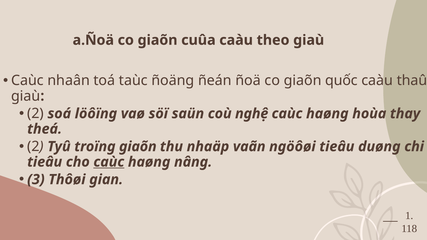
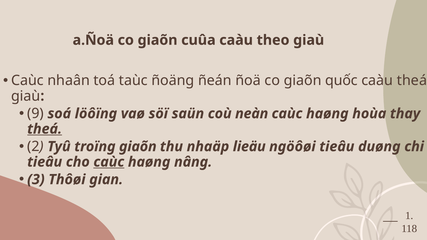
caàu thaû: thaû -> theá
2 at (36, 114): 2 -> 9
nghệ: nghệ -> neàn
theá at (45, 129) underline: none -> present
vaãn: vaãn -> lieäu
